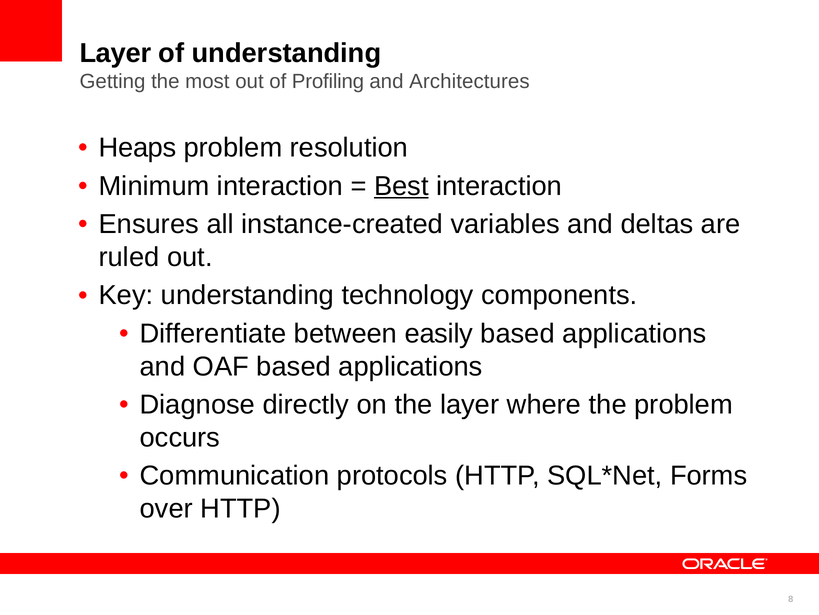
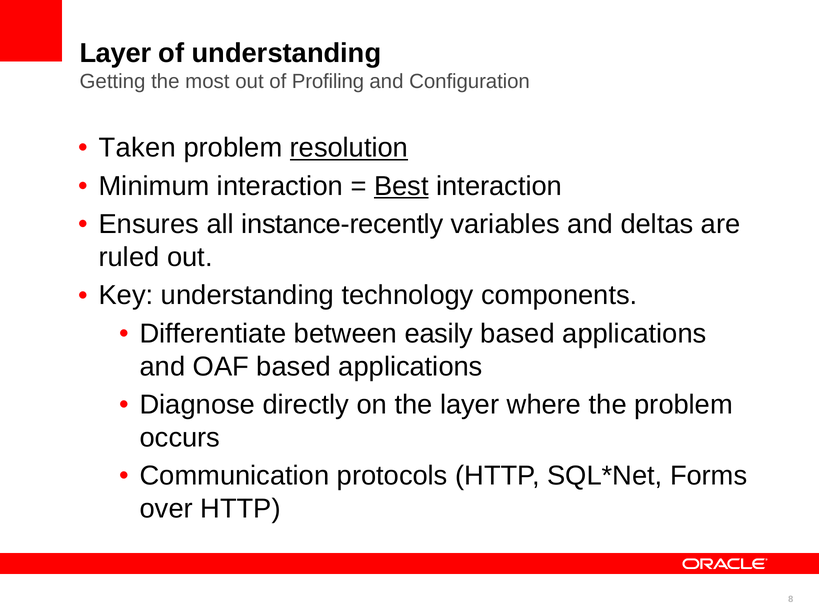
Architectures: Architectures -> Configuration
Heaps: Heaps -> Taken
resolution underline: none -> present
instance-created: instance-created -> instance-recently
